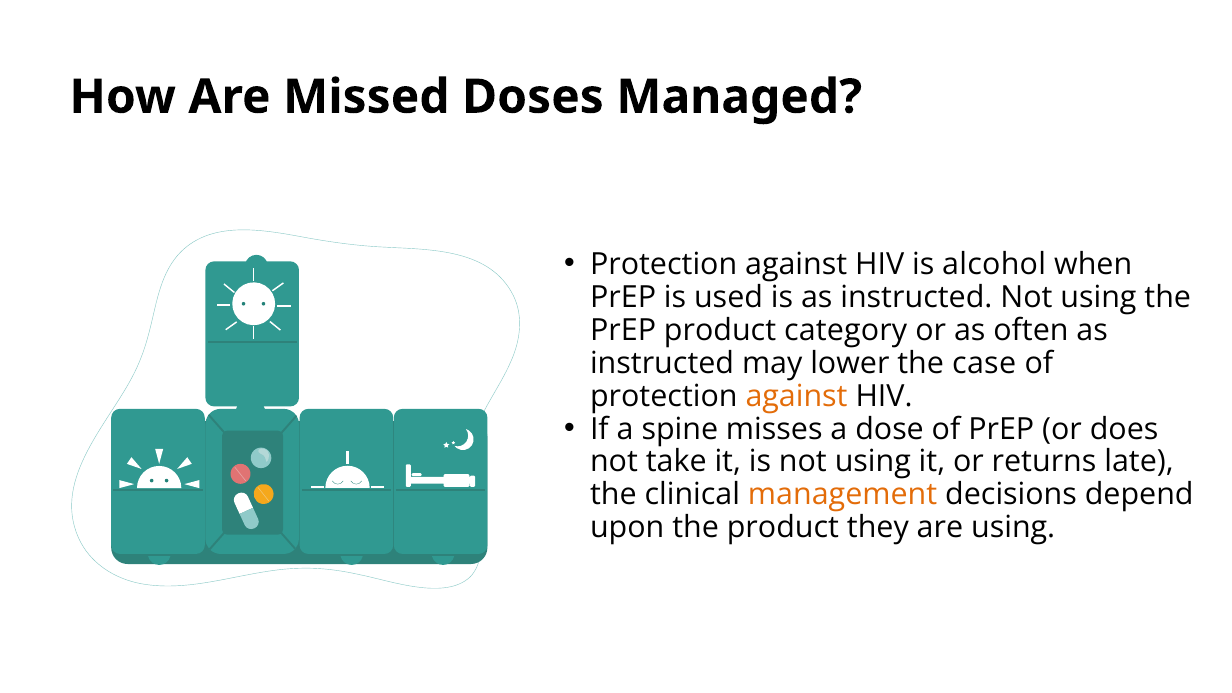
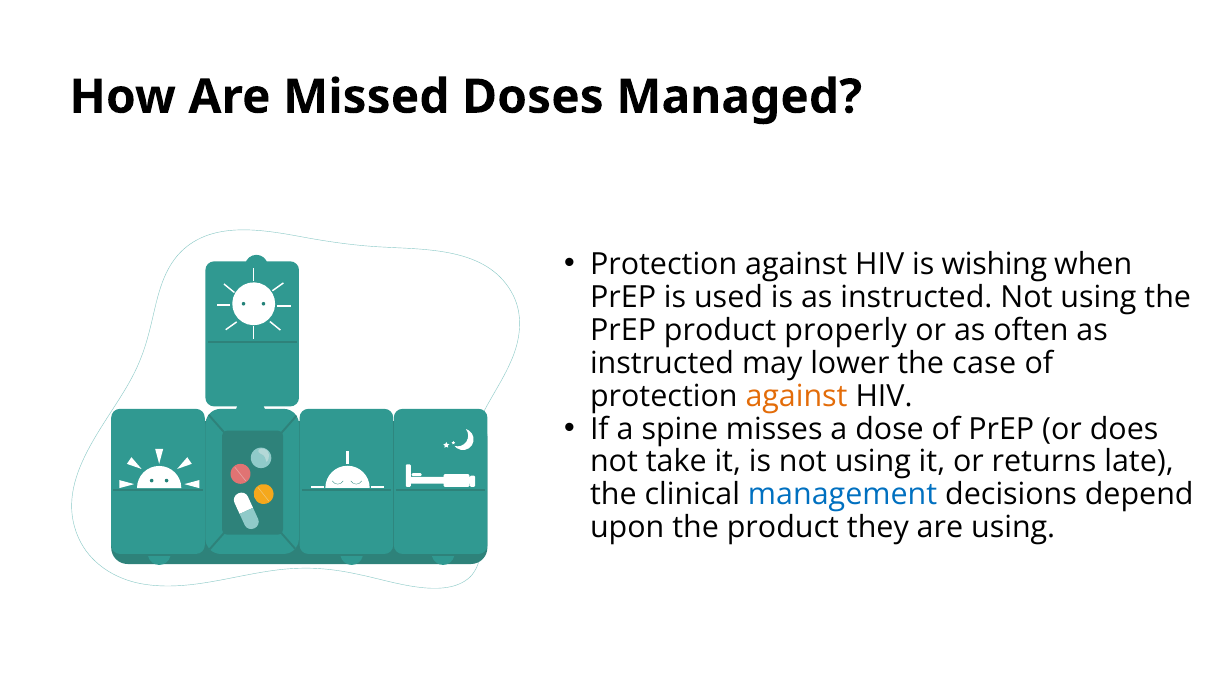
alcohol: alcohol -> wishing
category: category -> properly
management colour: orange -> blue
